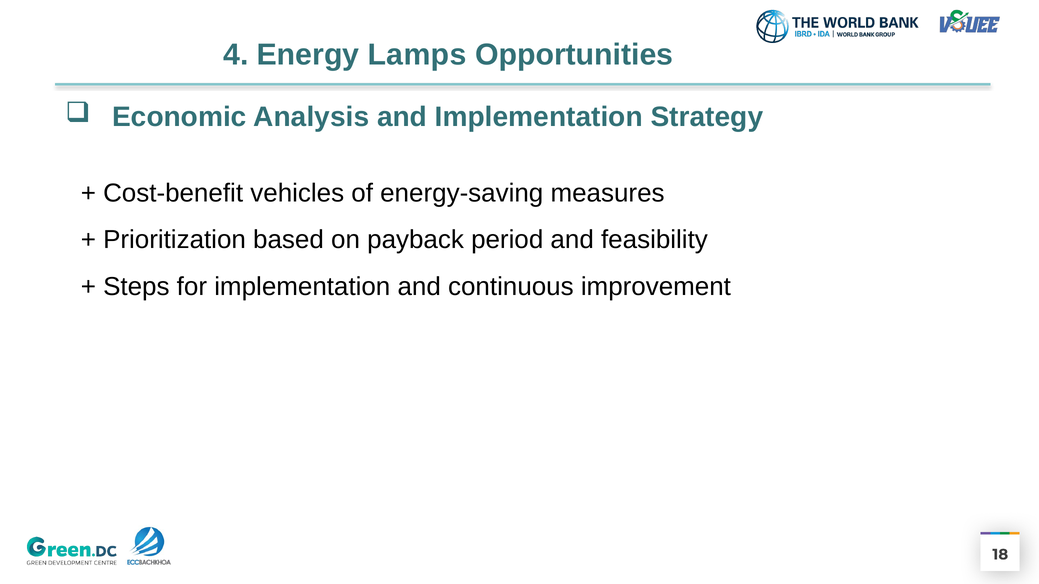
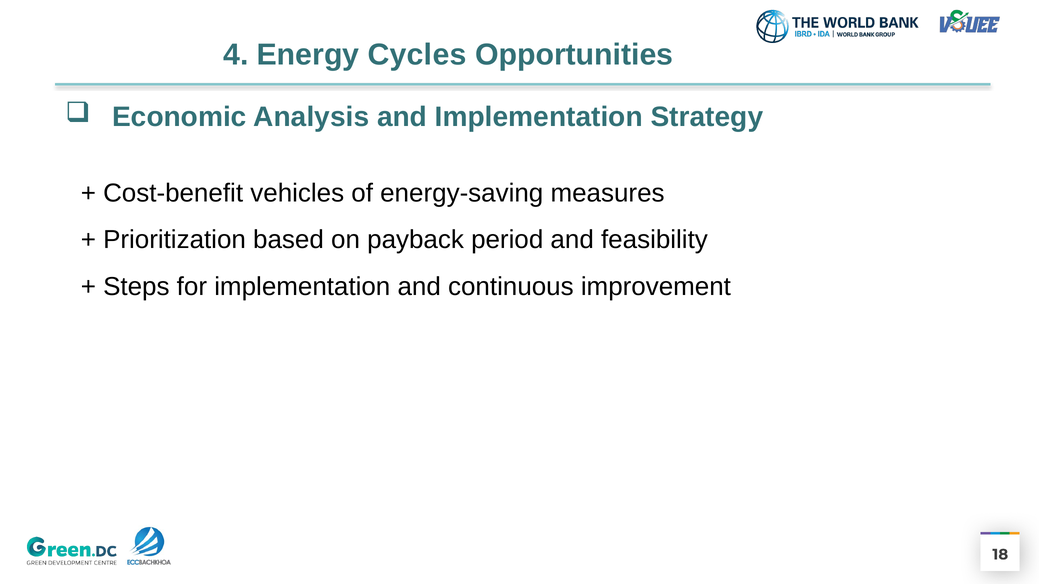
Lamps: Lamps -> Cycles
